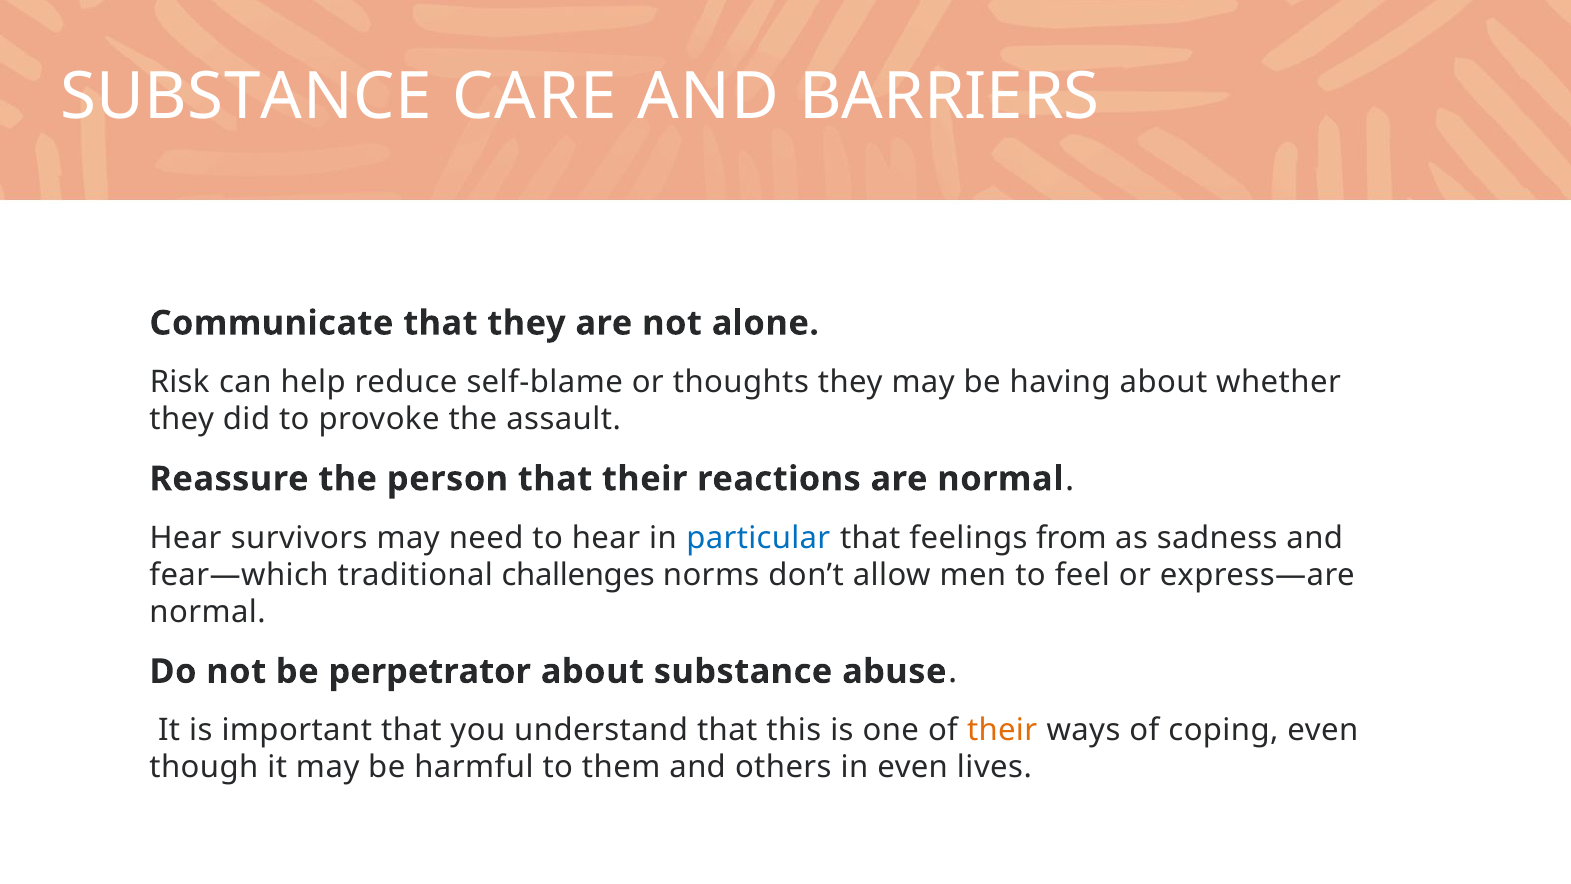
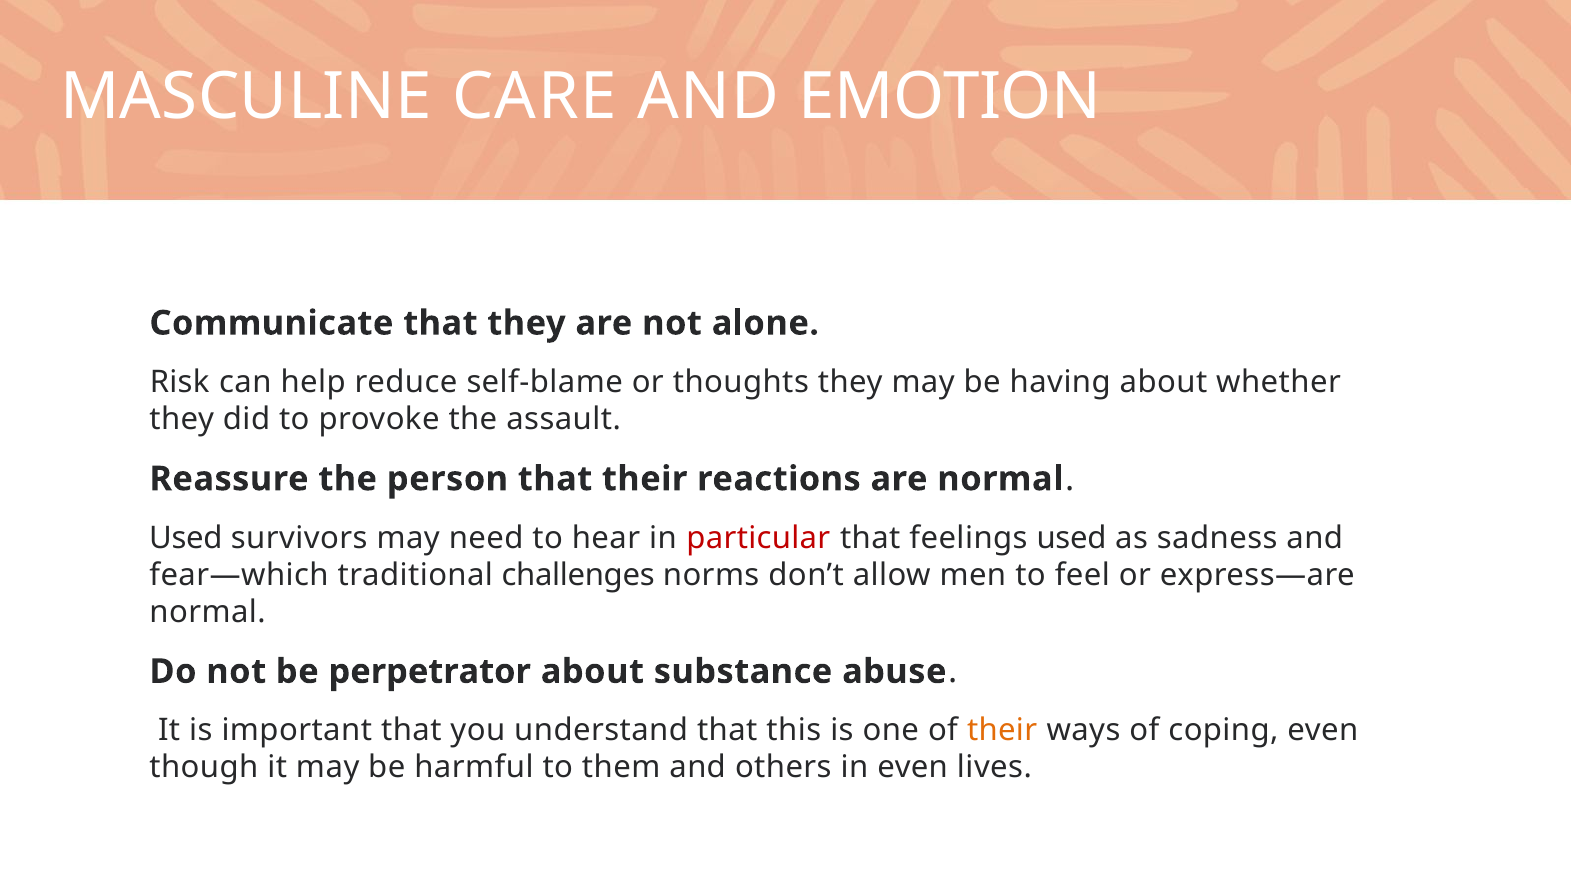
SUBSTANCE at (246, 97): SUBSTANCE -> MASCULINE
BARRIERS: BARRIERS -> EMOTION
Hear at (185, 538): Hear -> Used
particular colour: blue -> red
feelings from: from -> used
